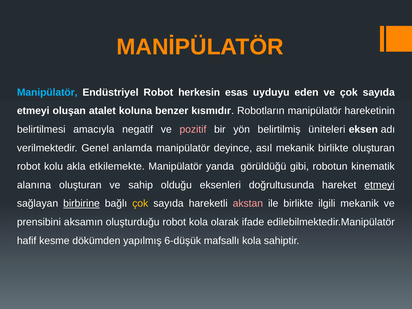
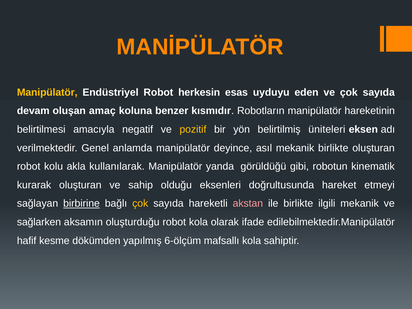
Manipülatör at (47, 92) colour: light blue -> yellow
etmeyi at (33, 111): etmeyi -> devam
atalet: atalet -> amaç
pozitif colour: pink -> yellow
etkilemekte: etkilemekte -> kullanılarak
alanına: alanına -> kurarak
etmeyi at (380, 185) underline: present -> none
prensibini: prensibini -> sağlarken
6-düşük: 6-düşük -> 6-ölçüm
